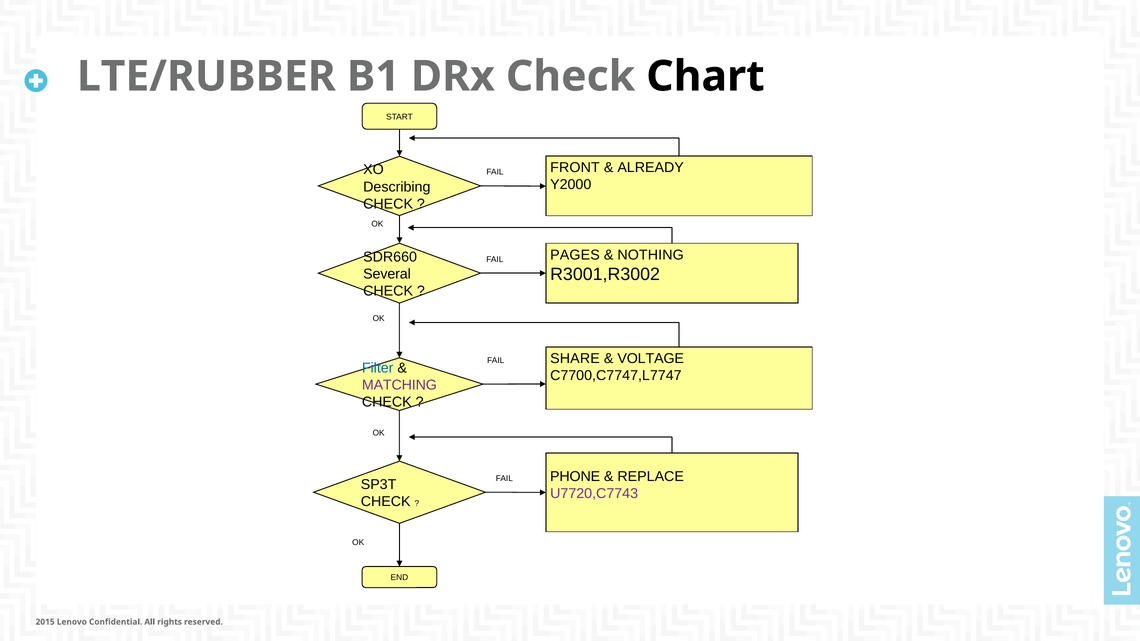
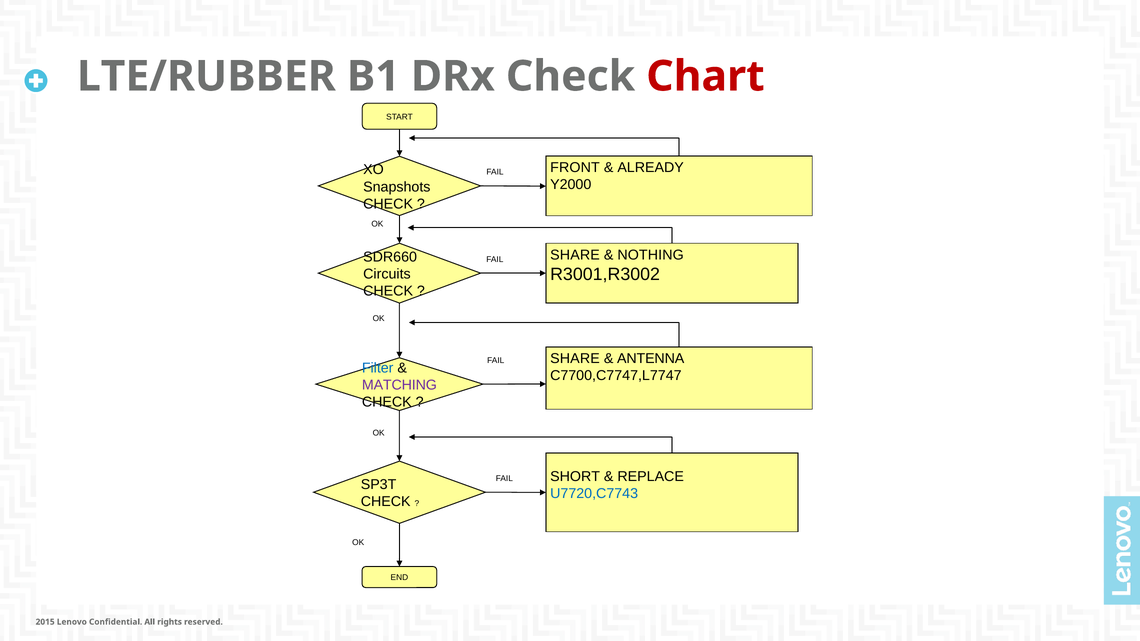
Chart colour: black -> red
Describing: Describing -> Snapshots
PAGES at (575, 255): PAGES -> SHARE
Several: Several -> Circuits
VOLTAGE: VOLTAGE -> ANTENNA
PHONE: PHONE -> SHORT
U7720,C7743 colour: purple -> blue
